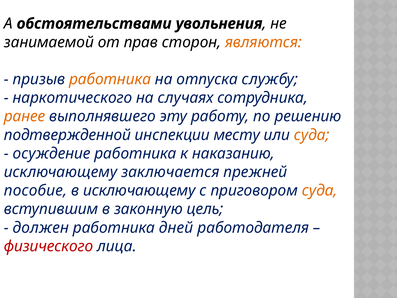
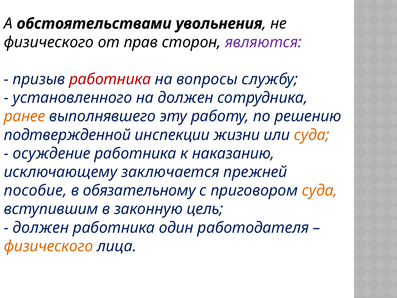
занимаемой at (49, 42): занимаемой -> физического
являются colour: orange -> purple
работника at (110, 79) colour: orange -> red
отпуска: отпуска -> вопросы
наркотического: наркотического -> установленного
на случаях: случаях -> должен
месту: месту -> жизни
в исключающему: исключающему -> обязательному
дней: дней -> один
физического at (49, 246) colour: red -> orange
